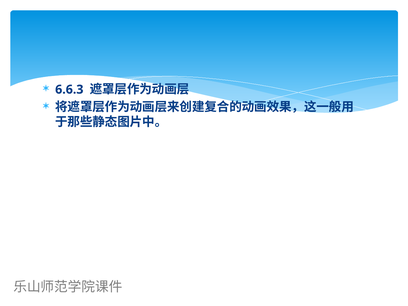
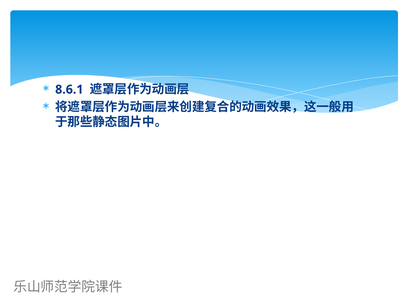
6.6.3: 6.6.3 -> 8.6.1
